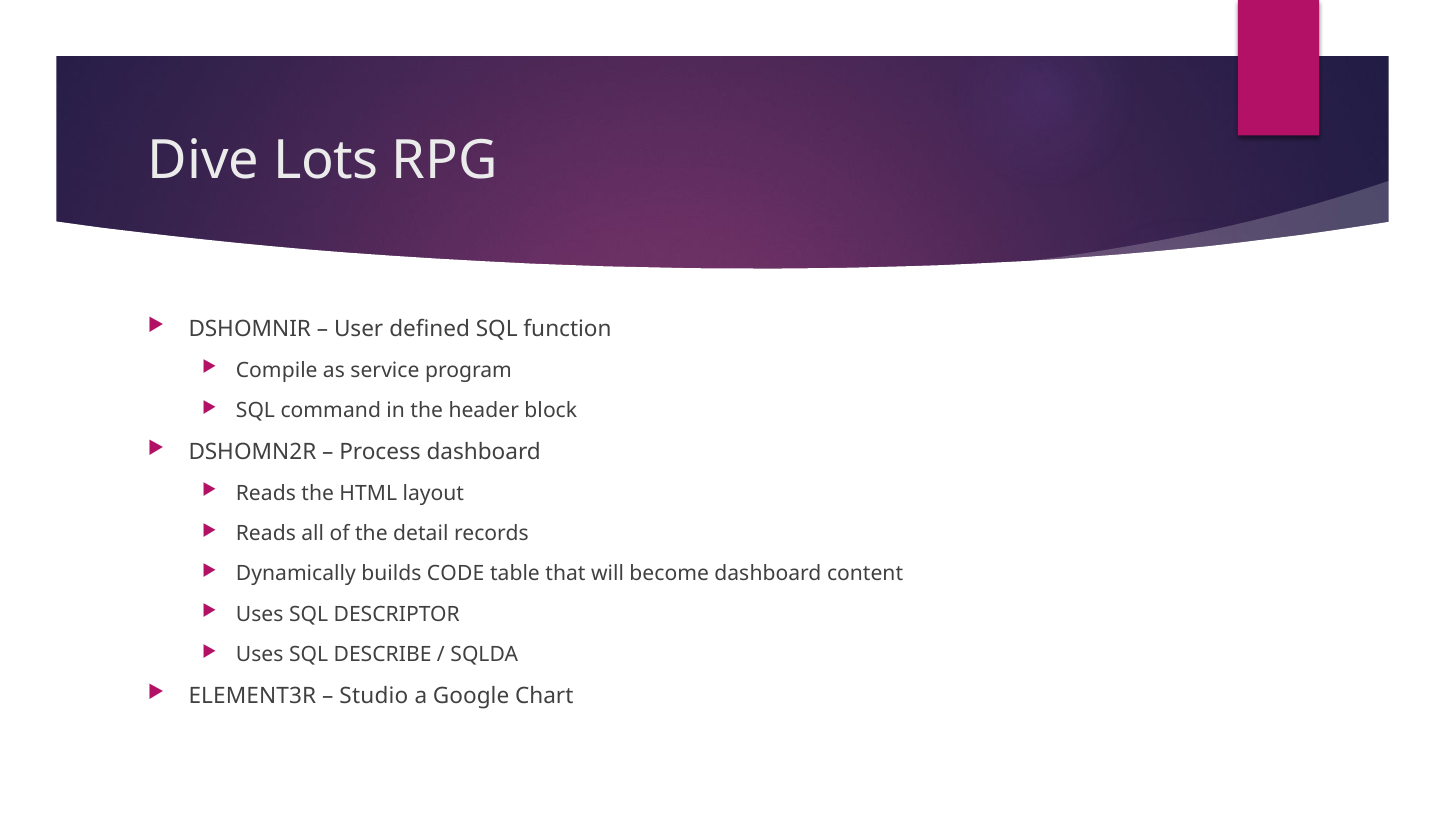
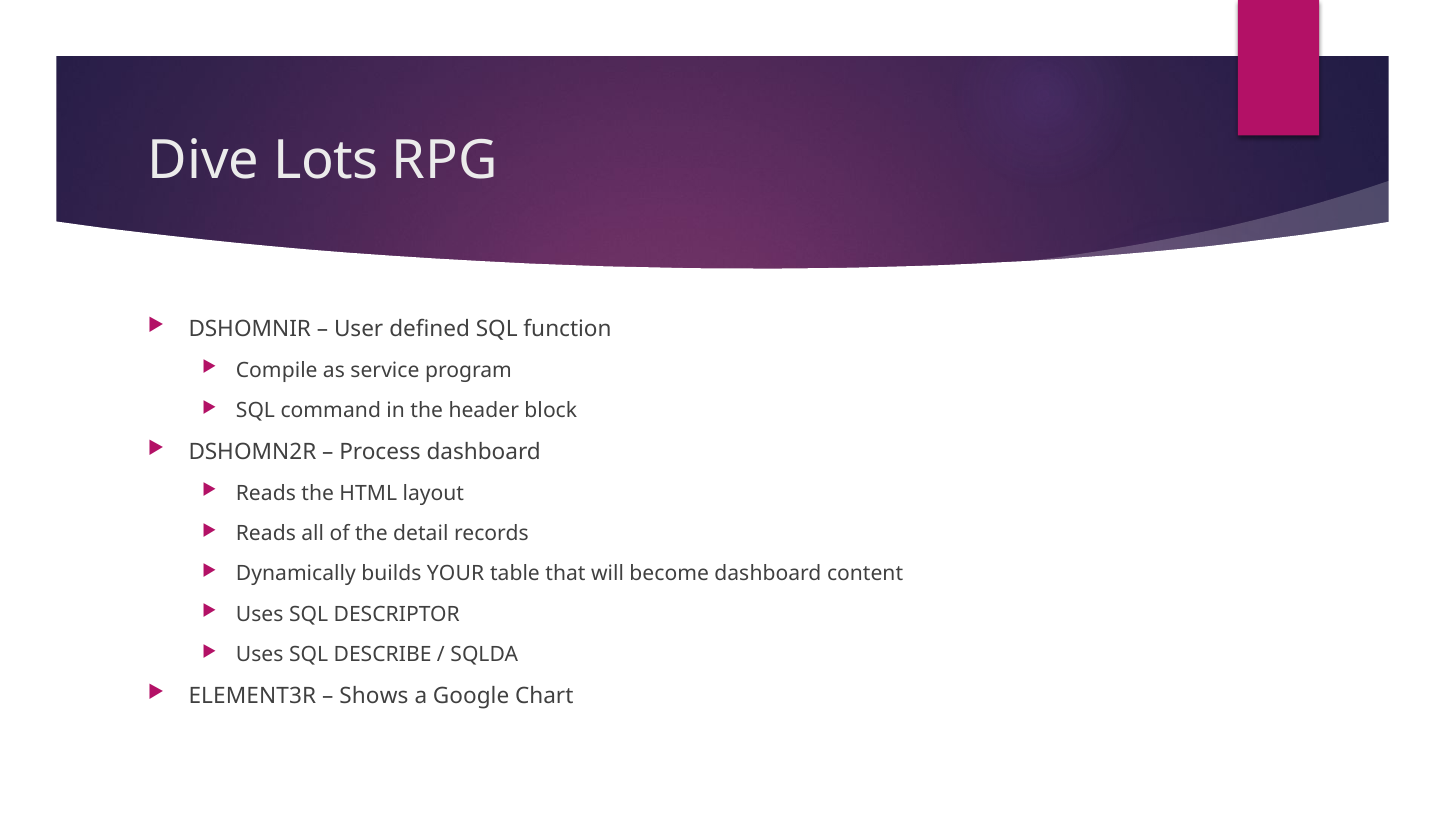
CODE: CODE -> YOUR
Studio: Studio -> Shows
